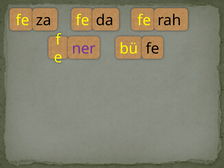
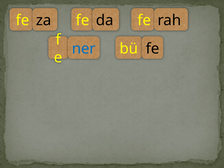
ner colour: purple -> blue
